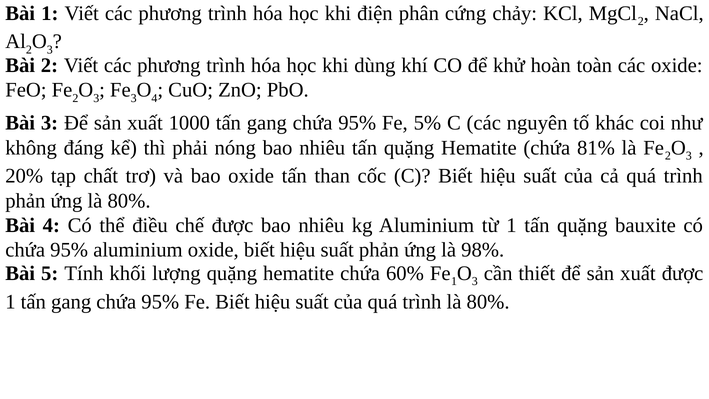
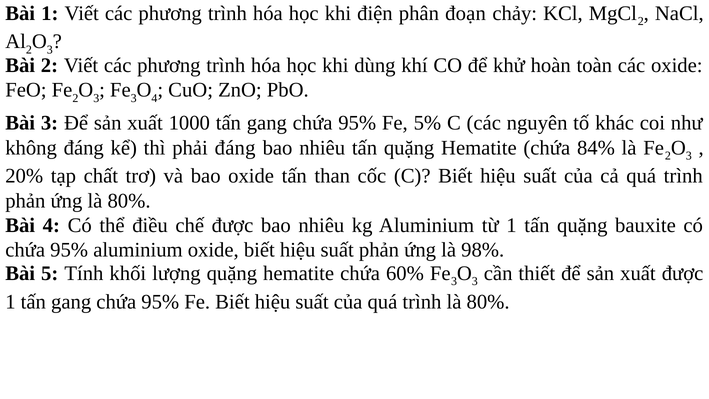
cứng: cứng -> đoạn
phải nóng: nóng -> đáng
81%: 81% -> 84%
60% Fe 1: 1 -> 3
